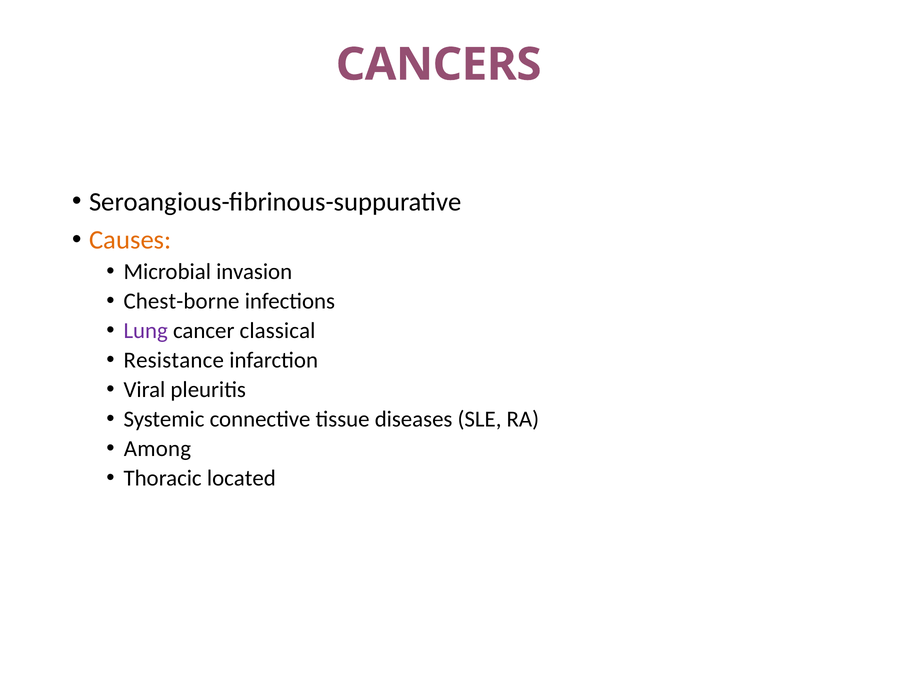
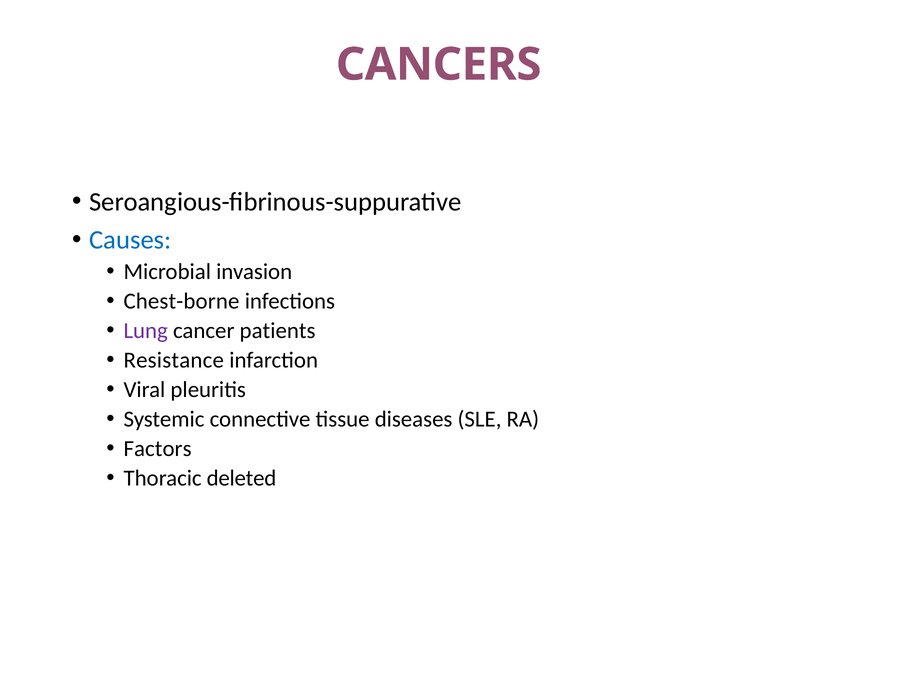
Causes colour: orange -> blue
classical: classical -> patients
Among: Among -> Factors
located: located -> deleted
